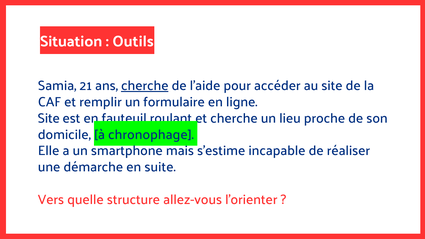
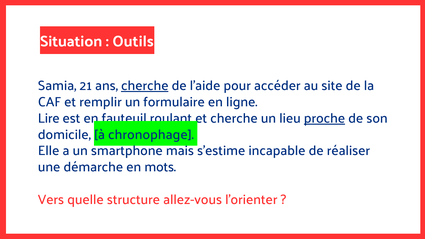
Site at (49, 118): Site -> Lire
proche underline: none -> present
suite: suite -> mots
